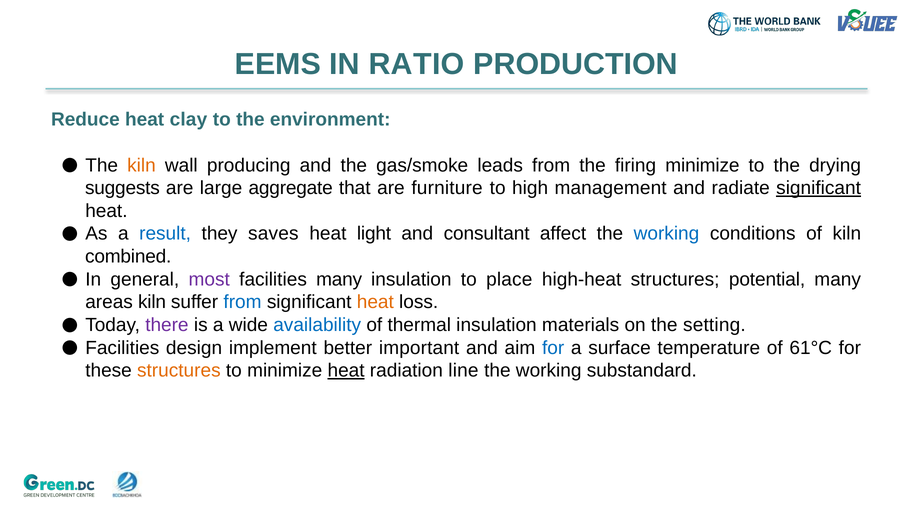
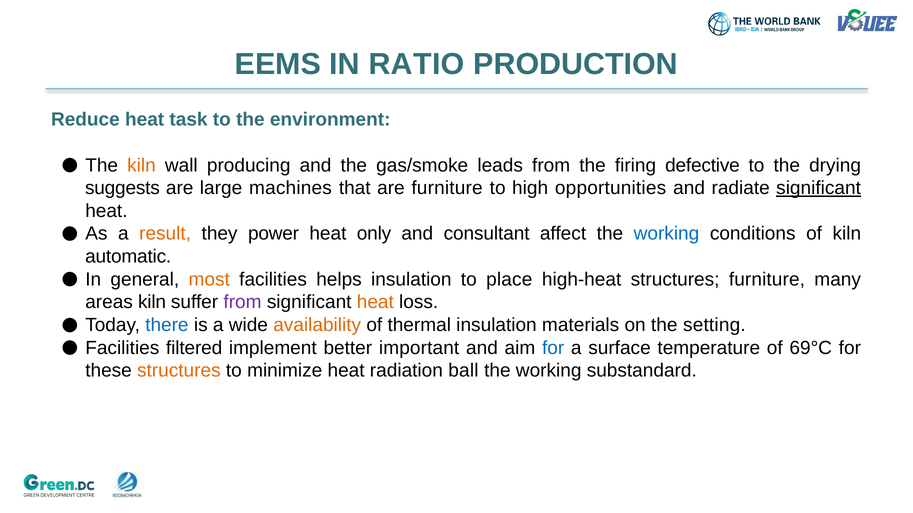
clay: clay -> task
firing minimize: minimize -> defective
aggregate: aggregate -> machines
management: management -> opportunities
result colour: blue -> orange
saves: saves -> power
light: light -> only
combined: combined -> automatic
most colour: purple -> orange
facilities many: many -> helps
structures potential: potential -> furniture
from at (243, 302) colour: blue -> purple
there colour: purple -> blue
availability colour: blue -> orange
design: design -> filtered
61°C: 61°C -> 69°C
heat at (346, 371) underline: present -> none
line: line -> ball
